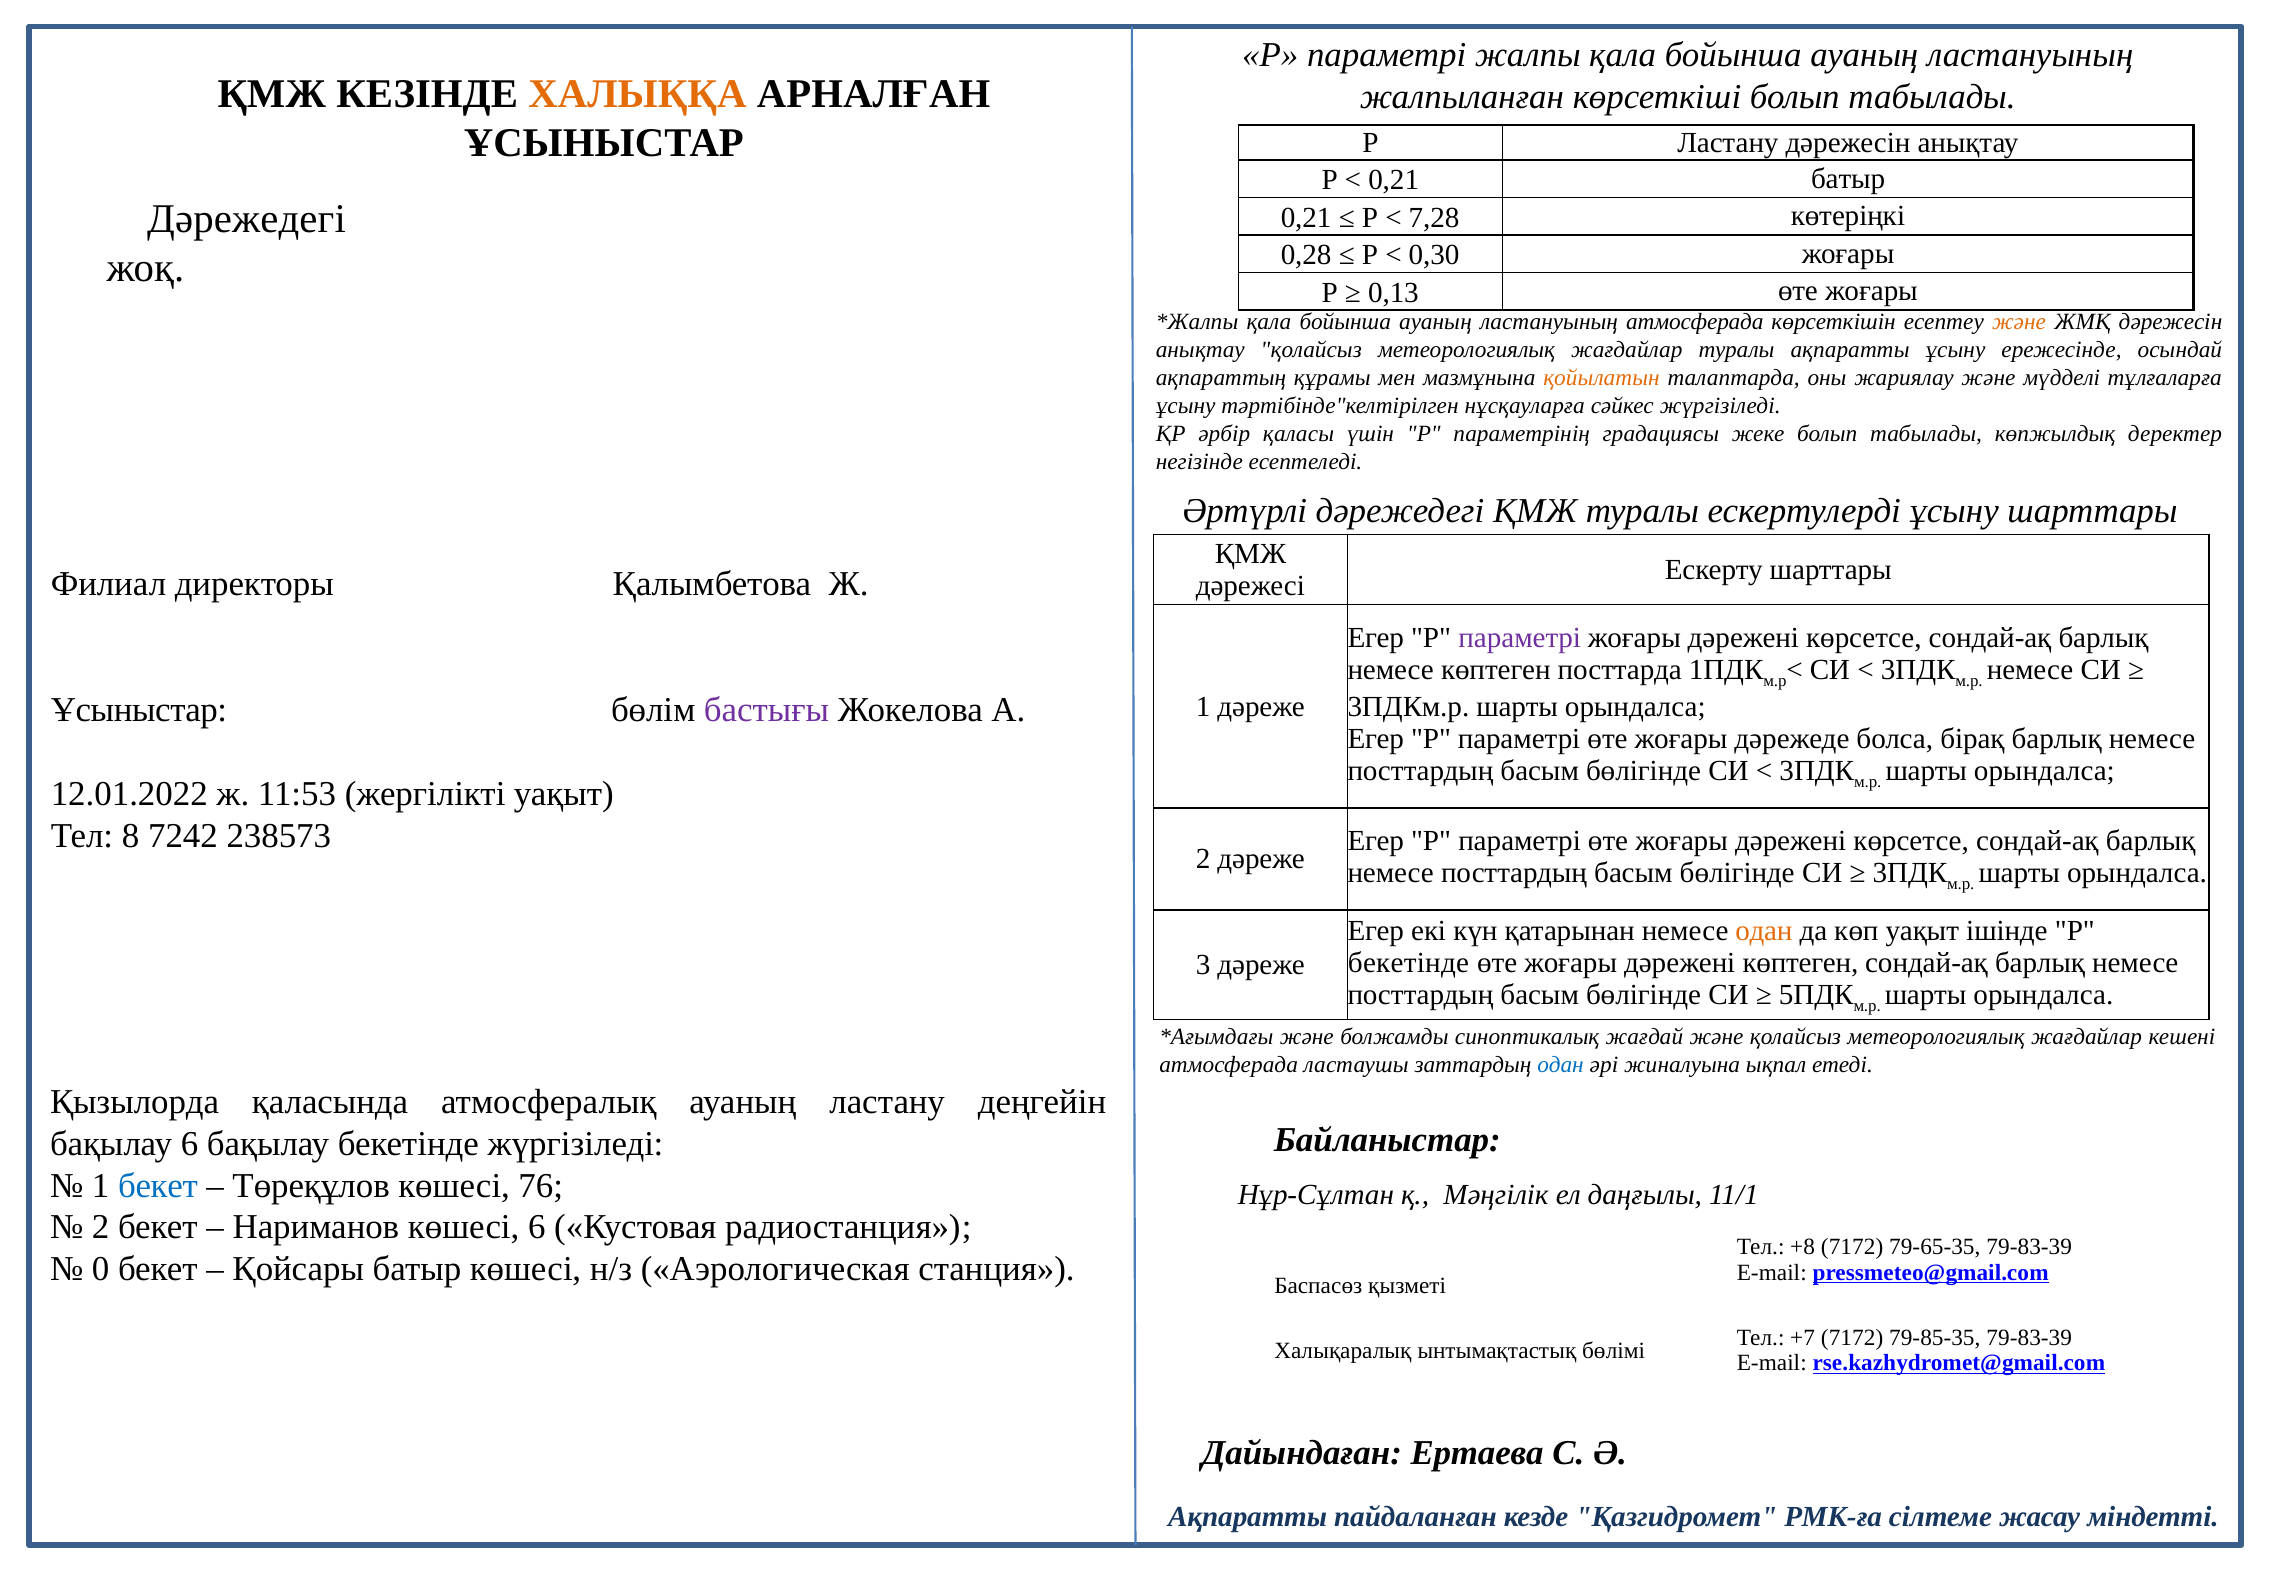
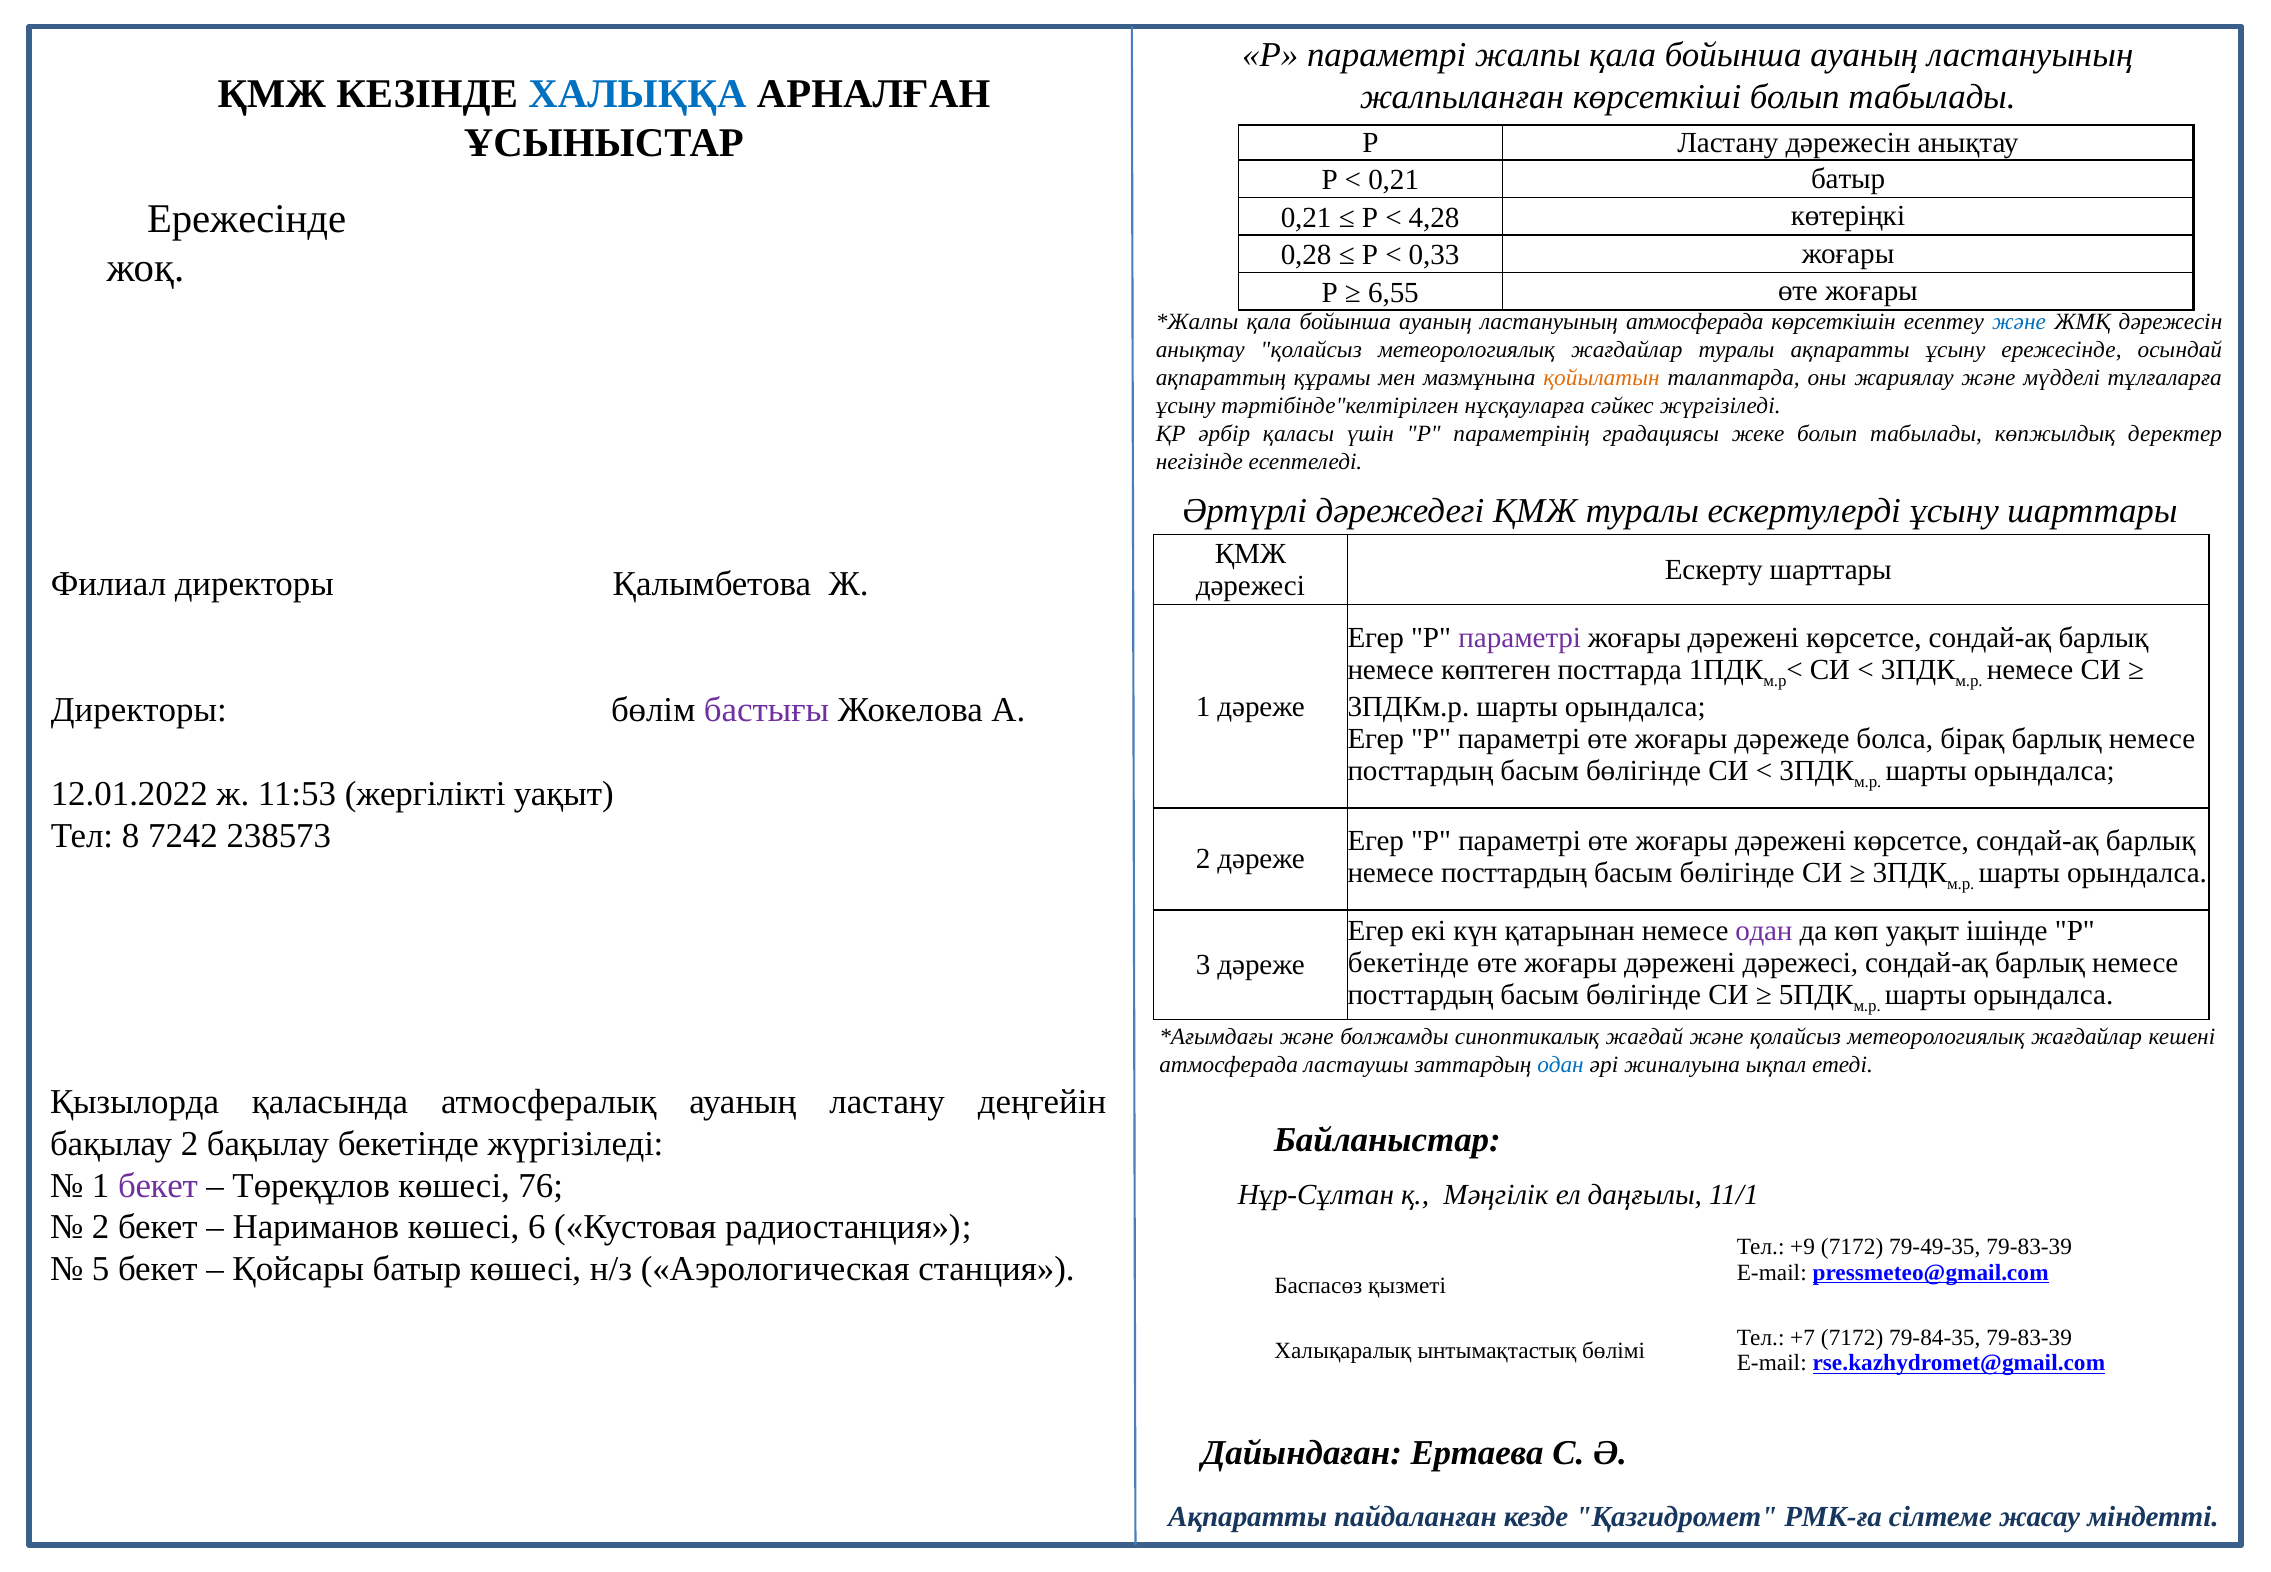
ХАЛЫҚҚА colour: orange -> blue
Дәрежедегі at (246, 219): Дәрежедегі -> Ережесінде
7,28: 7,28 -> 4,28
0,30: 0,30 -> 0,33
0,13: 0,13 -> 6,55
және at (2019, 322) colour: orange -> blue
Ұсыныстар at (139, 710): Ұсыныстар -> Директоры
одан at (1764, 931) colour: orange -> purple
дәрежені көптеген: көптеген -> дәрежесі
бақылау 6: 6 -> 2
бекет at (158, 1186) colour: blue -> purple
+8: +8 -> +9
79-65-35: 79-65-35 -> 79-49-35
0: 0 -> 5
79-85-35: 79-85-35 -> 79-84-35
